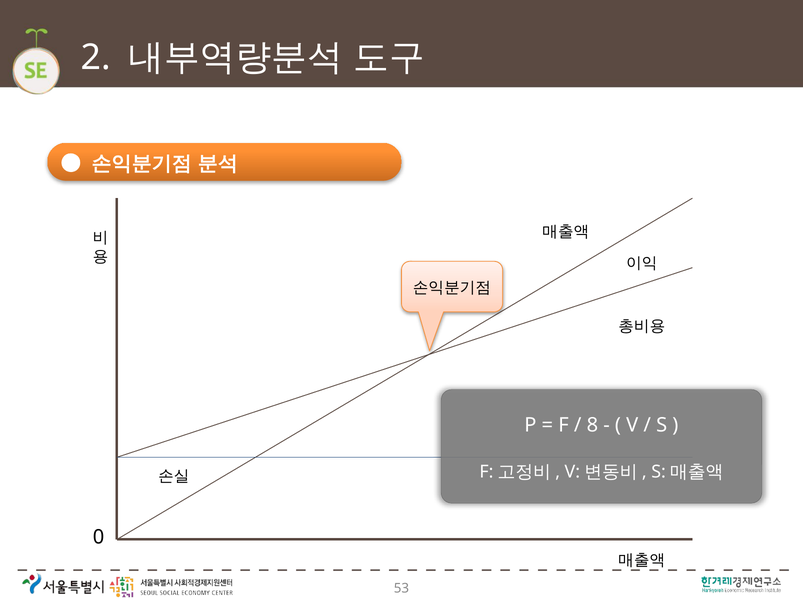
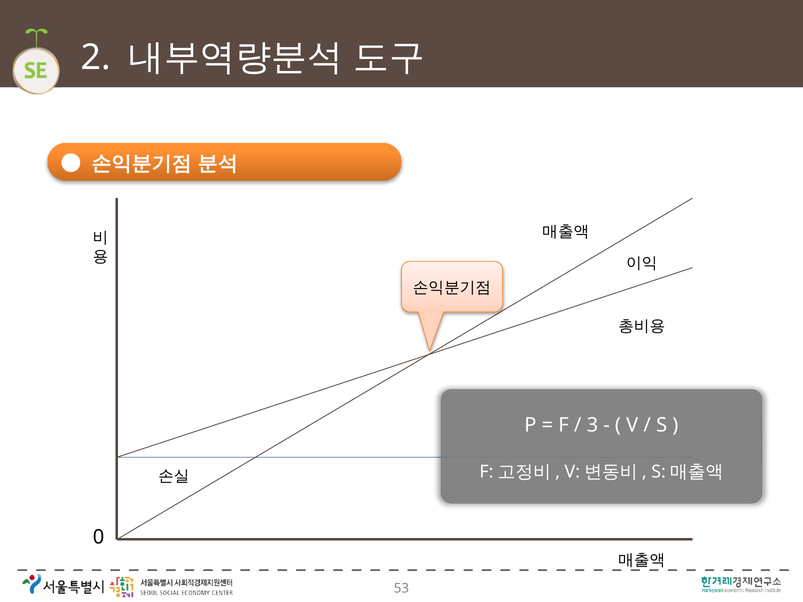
8: 8 -> 3
